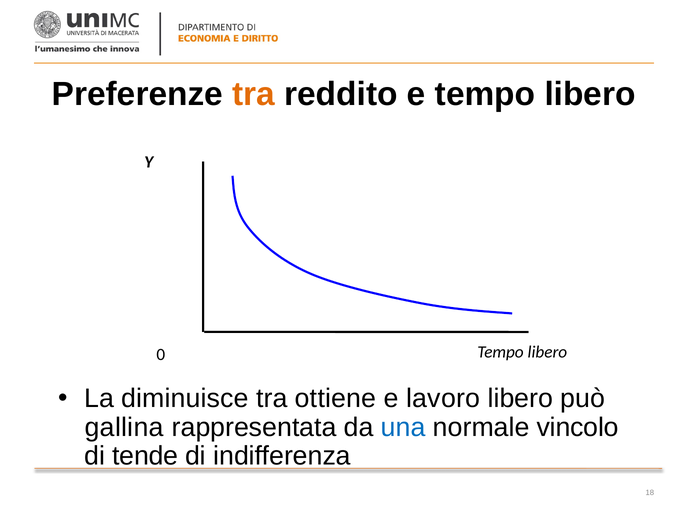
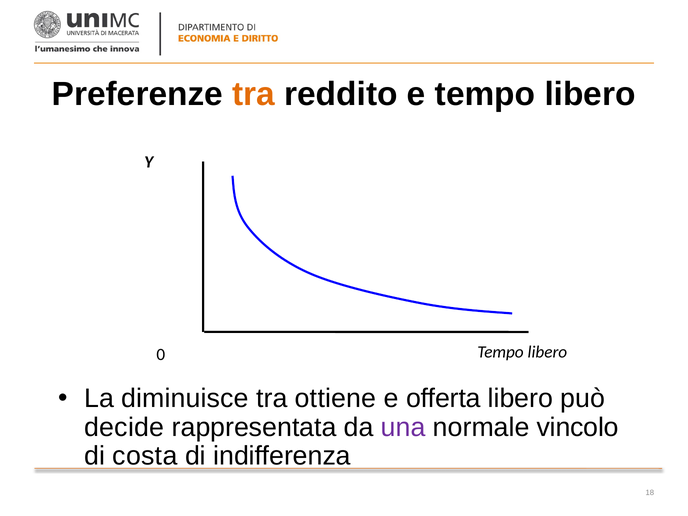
lavoro: lavoro -> offerta
gallina: gallina -> decide
una colour: blue -> purple
tende: tende -> costa
